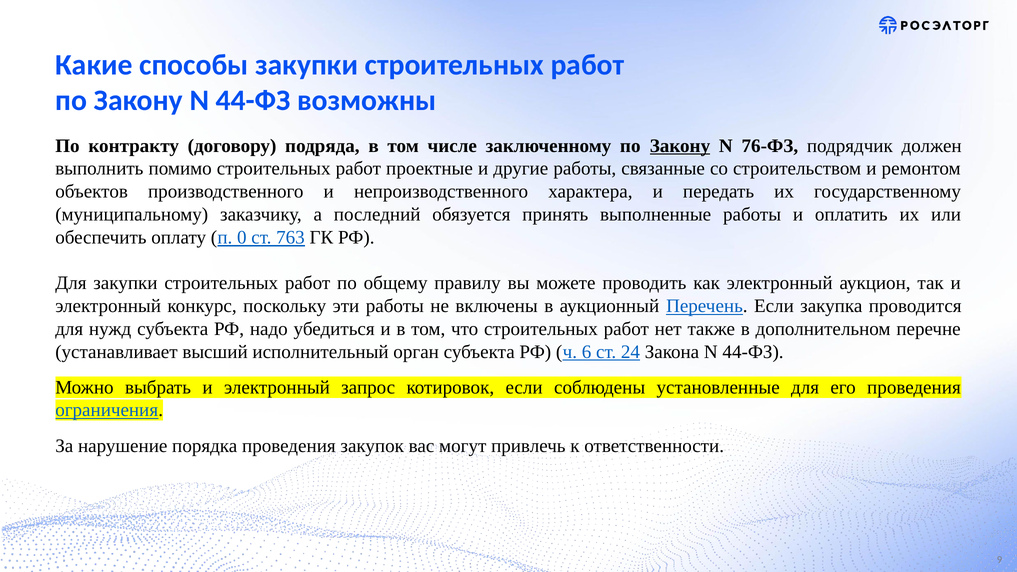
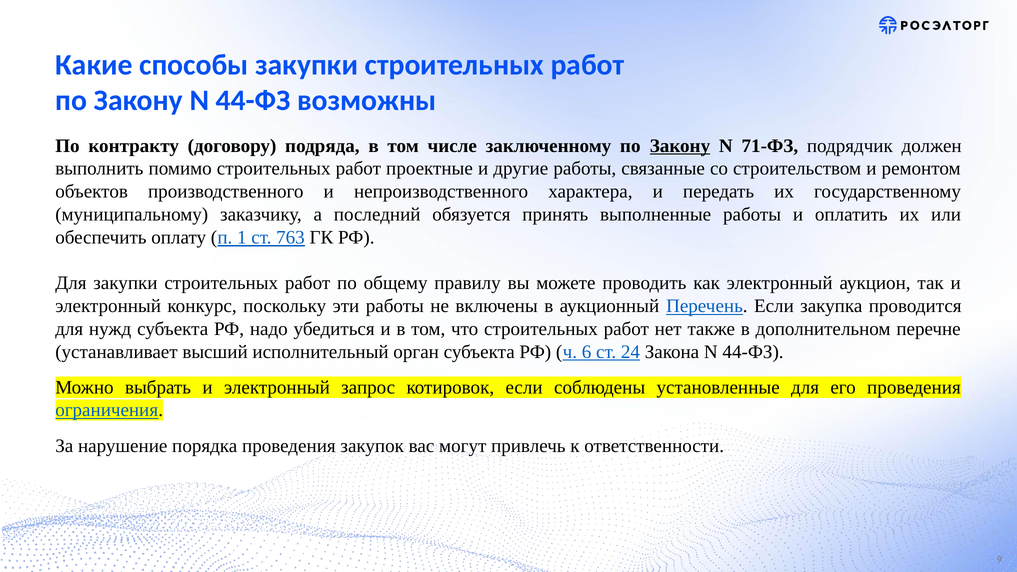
76-ФЗ: 76-ФЗ -> 71-ФЗ
0: 0 -> 1
